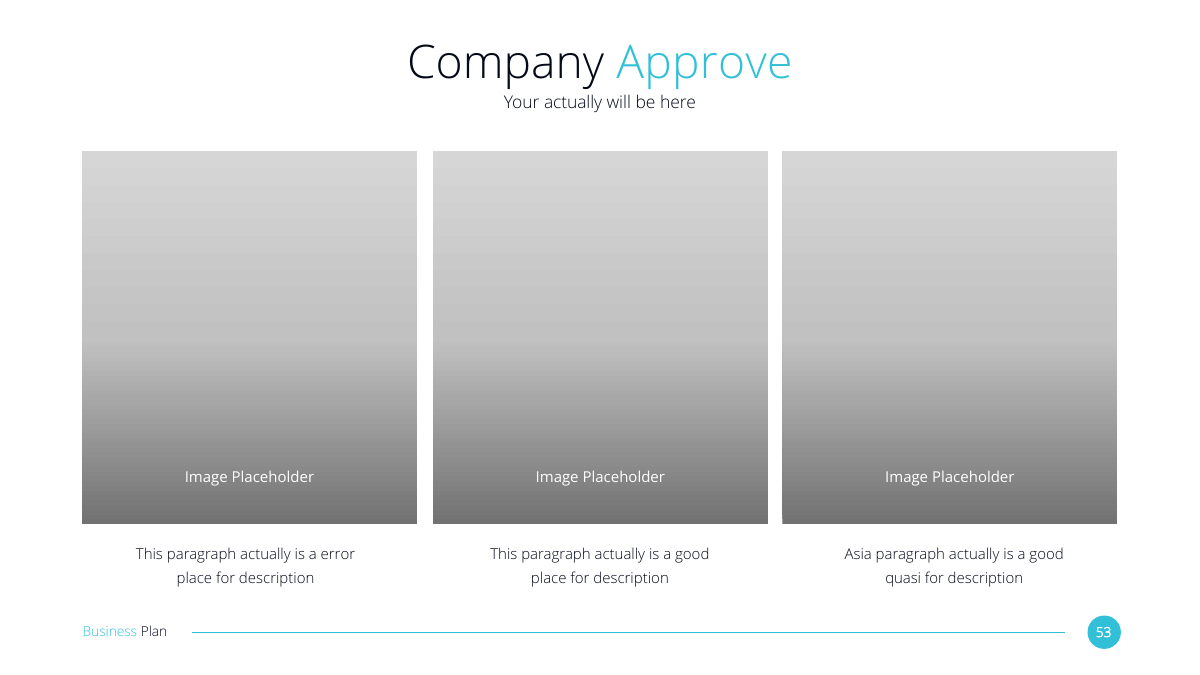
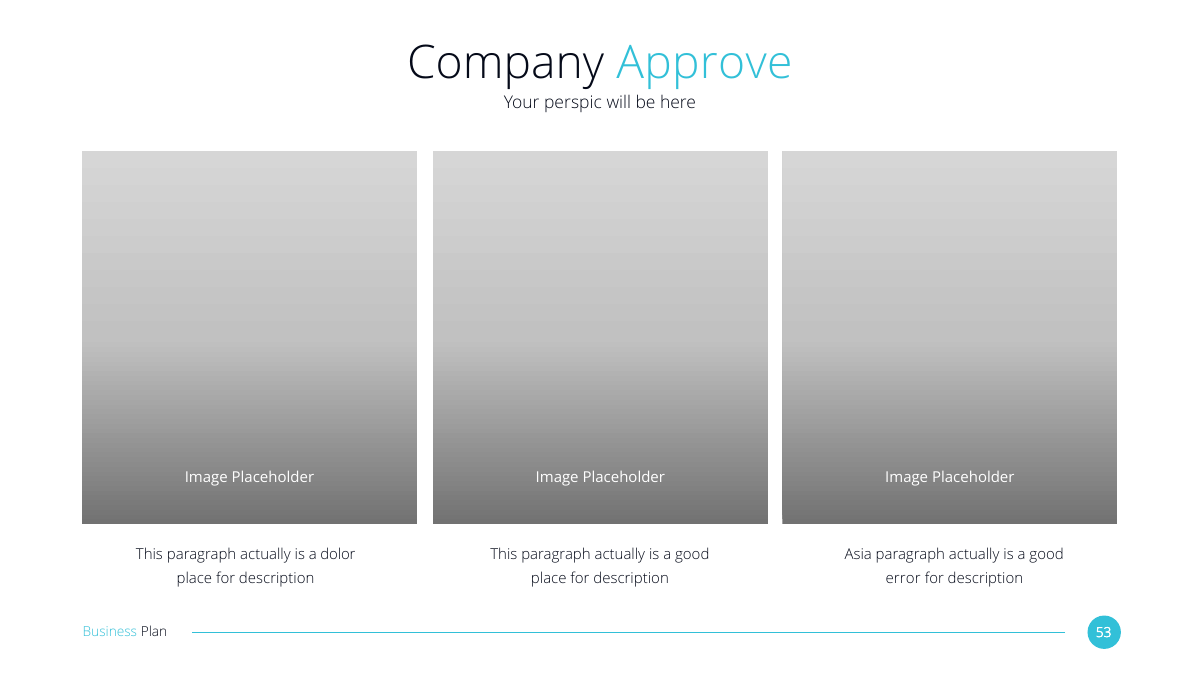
Your actually: actually -> perspic
error: error -> dolor
quasi: quasi -> error
